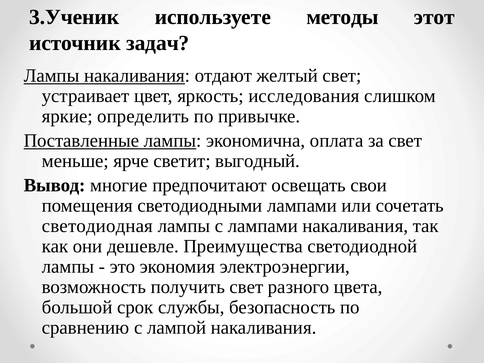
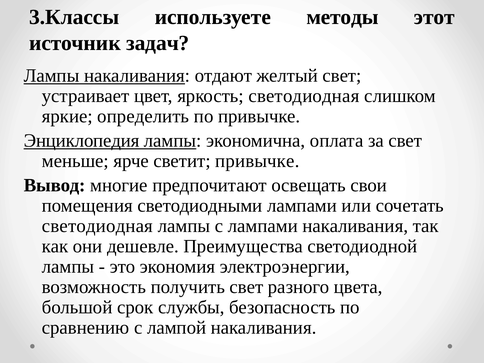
3.Ученик: 3.Ученик -> 3.Классы
яркость исследования: исследования -> светодиодная
Поставленные: Поставленные -> Энциклопедия
светит выгодный: выгодный -> привычке
